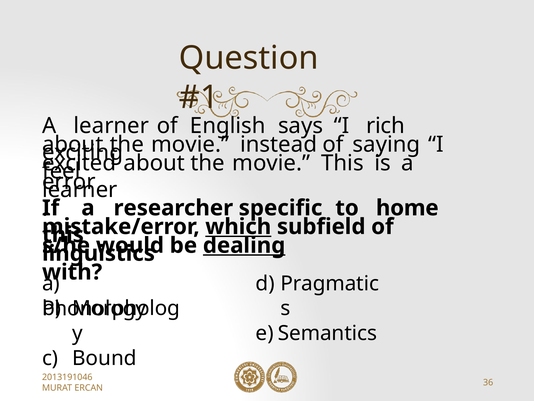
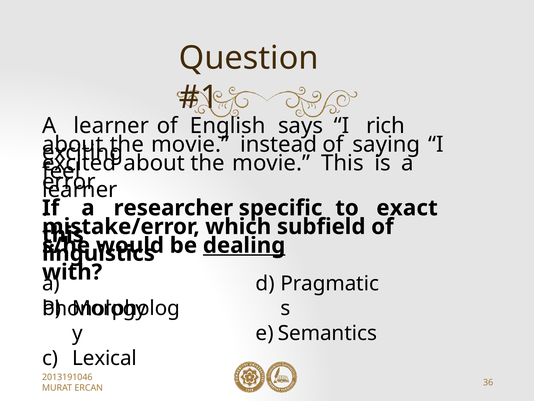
home: home -> exact
which underline: present -> none
Bound: Bound -> Lexical
